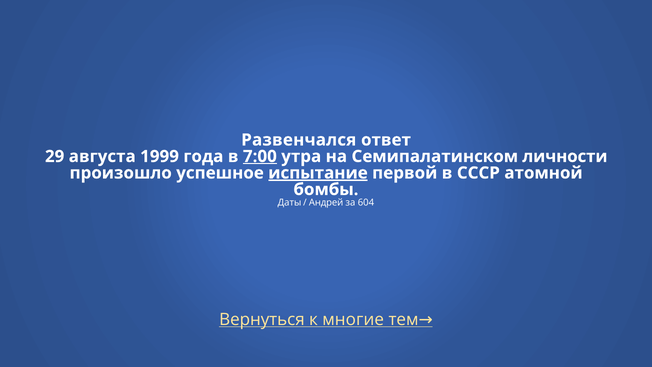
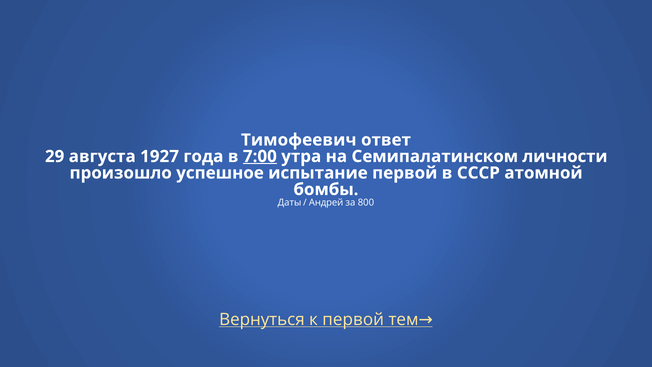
Развенчался: Развенчался -> Тимофеевич
1999: 1999 -> 1927
испытание underline: present -> none
604: 604 -> 800
к многие: многие -> первой
